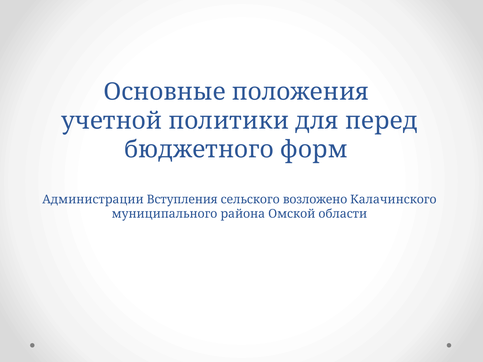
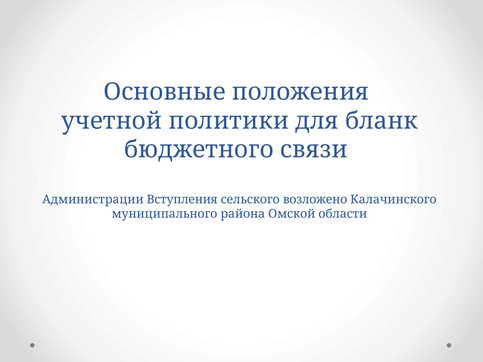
перед: перед -> бланк
форм: форм -> связи
